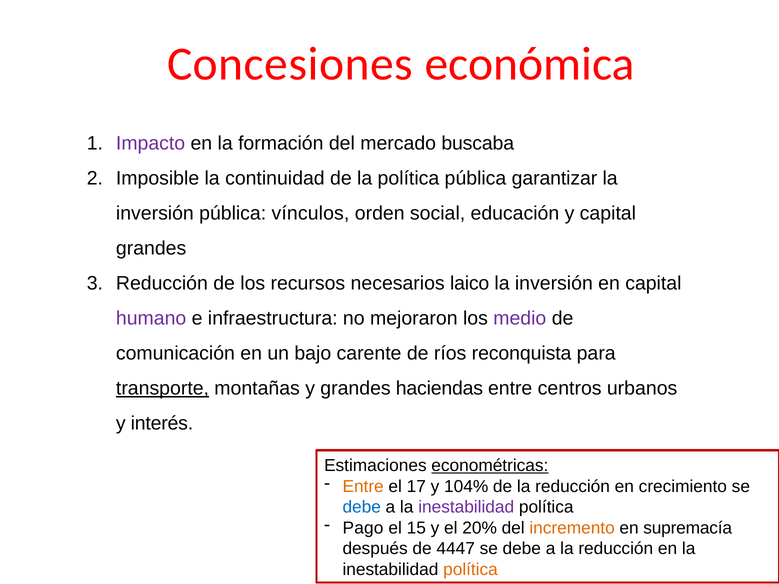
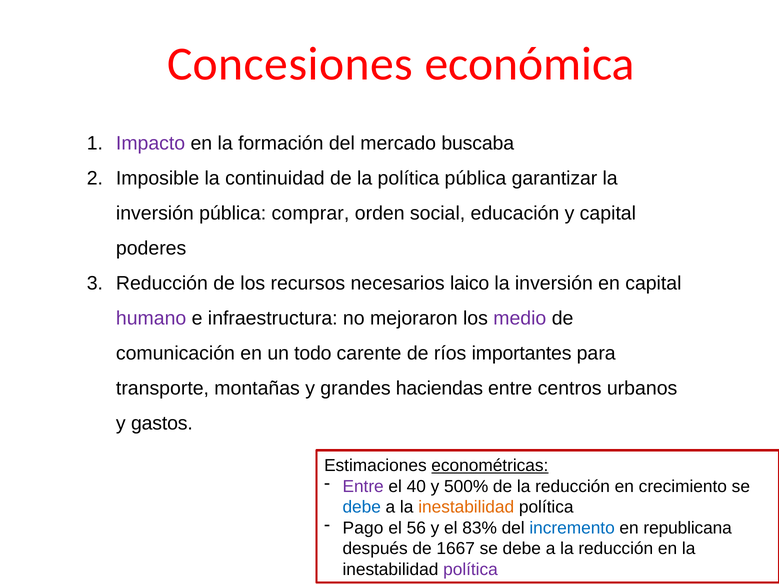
vínculos: vínculos -> comprar
grandes at (151, 248): grandes -> poderes
bajo: bajo -> todo
reconquista: reconquista -> importantes
transporte underline: present -> none
interés: interés -> gastos
Entre at (363, 487) colour: orange -> purple
17: 17 -> 40
104%: 104% -> 500%
inestabilidad at (466, 507) colour: purple -> orange
15: 15 -> 56
20%: 20% -> 83%
incremento colour: orange -> blue
supremacía: supremacía -> republicana
4447: 4447 -> 1667
política at (470, 570) colour: orange -> purple
